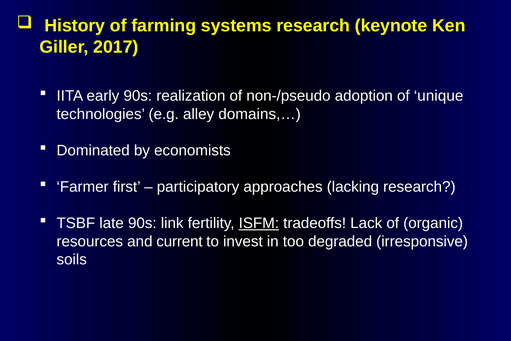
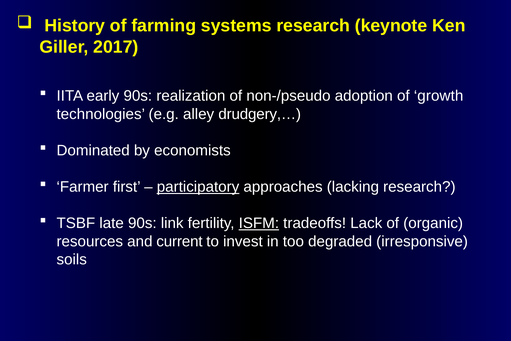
unique: unique -> growth
domains,…: domains,… -> drudgery,…
participatory underline: none -> present
